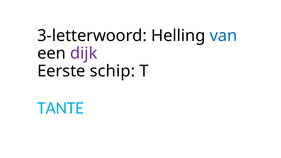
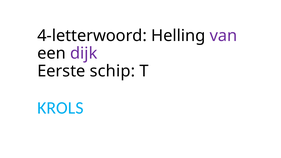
3-letterwoord: 3-letterwoord -> 4-letterwoord
van colour: blue -> purple
TANTE: TANTE -> KROLS
